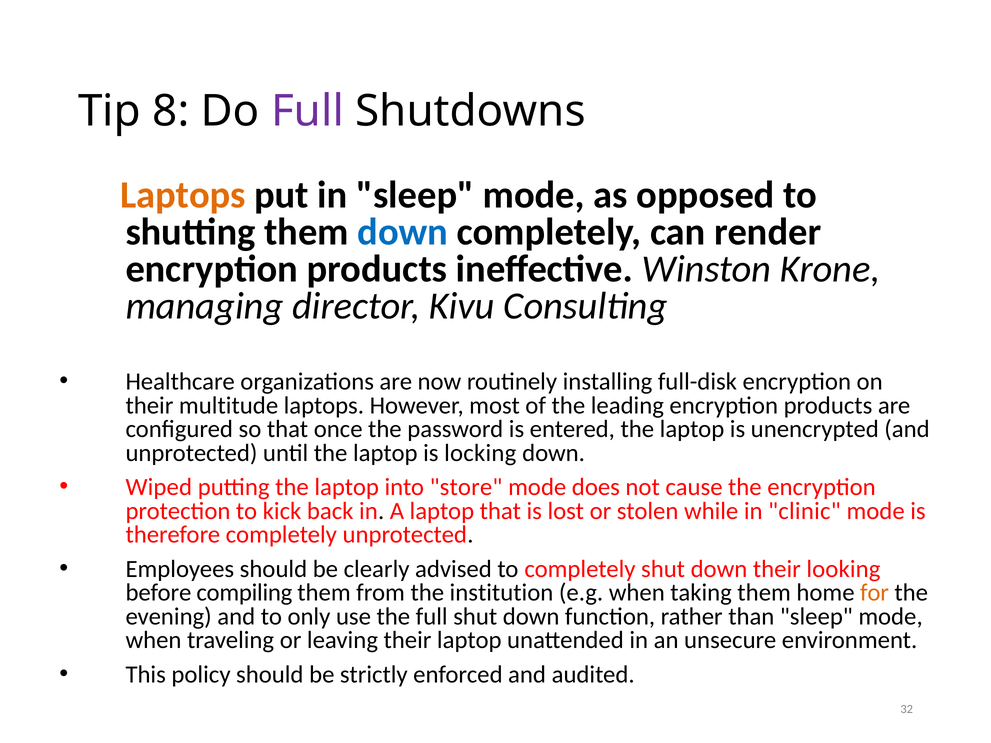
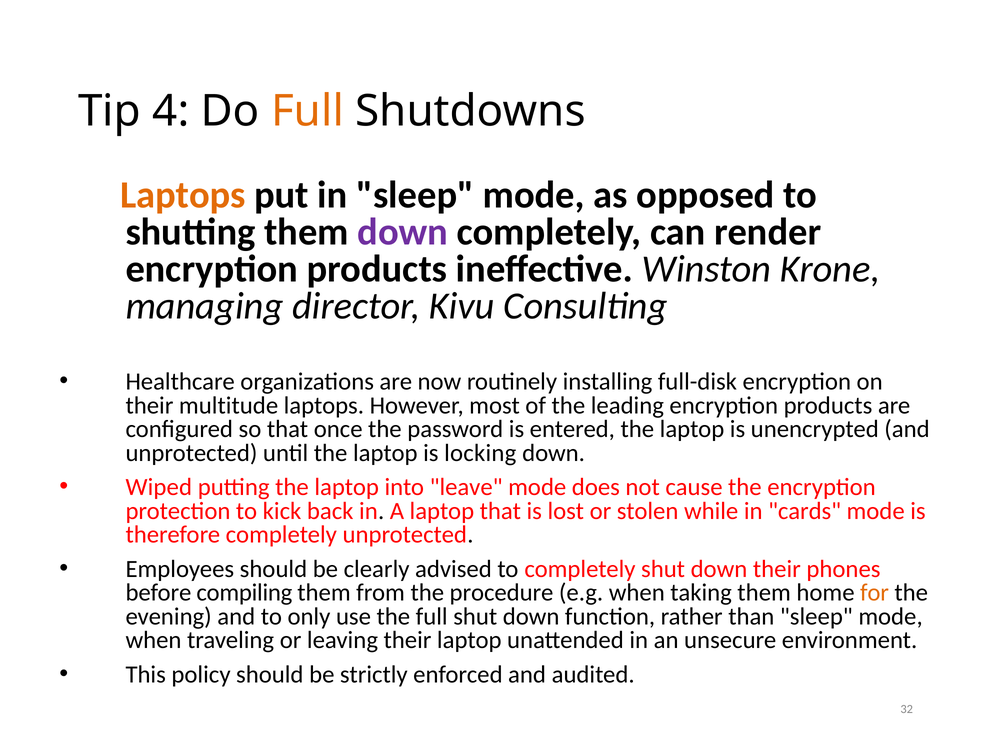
8: 8 -> 4
Full at (308, 111) colour: purple -> orange
down at (403, 232) colour: blue -> purple
store: store -> leave
clinic: clinic -> cards
looking: looking -> phones
institution: institution -> procedure
